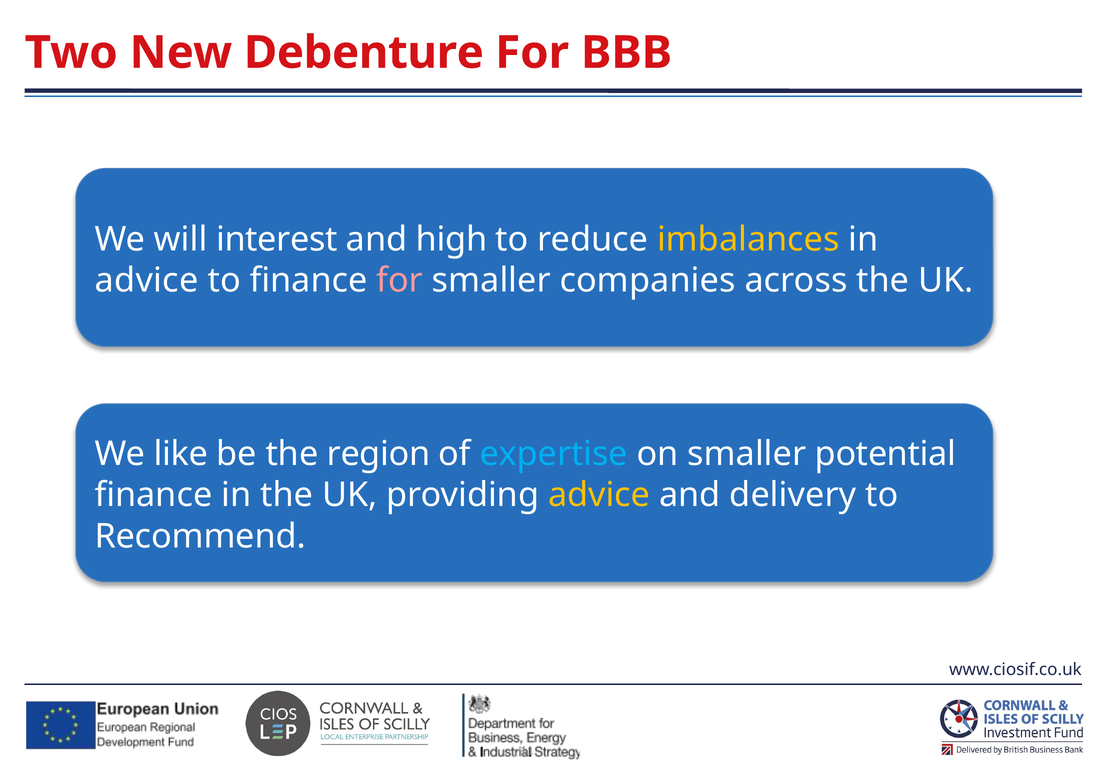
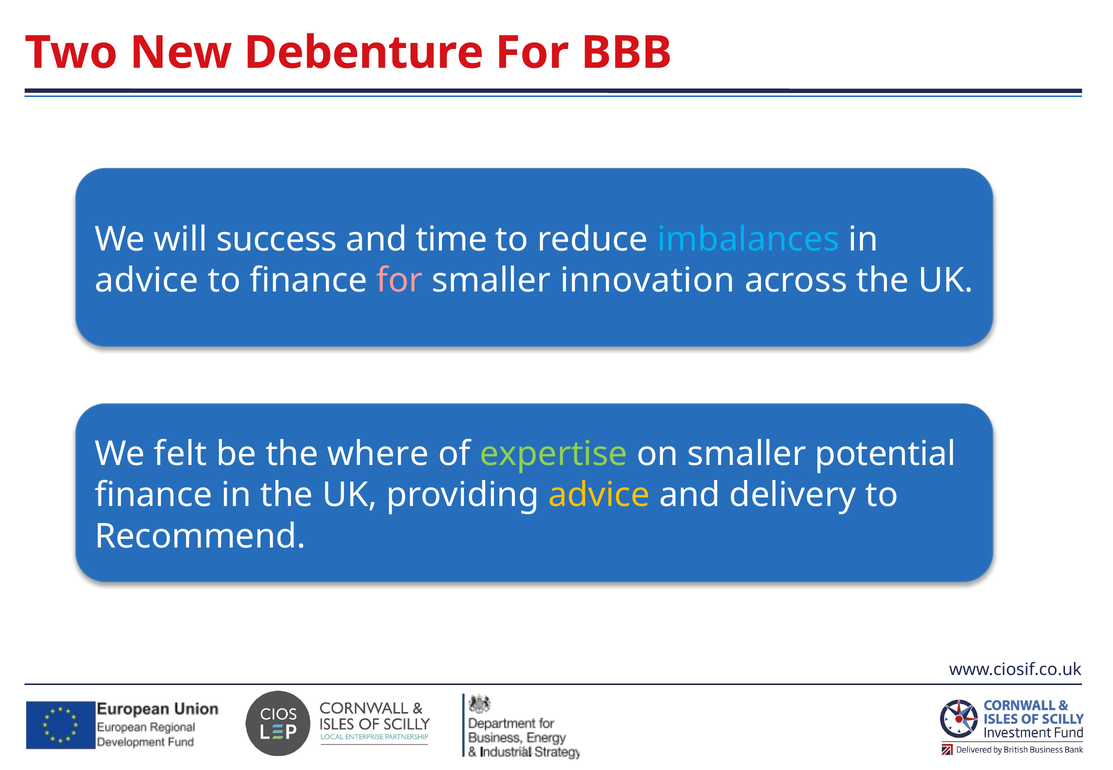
interest: interest -> success
high: high -> time
imbalances colour: yellow -> light blue
companies: companies -> innovation
like: like -> felt
region: region -> where
expertise colour: light blue -> light green
